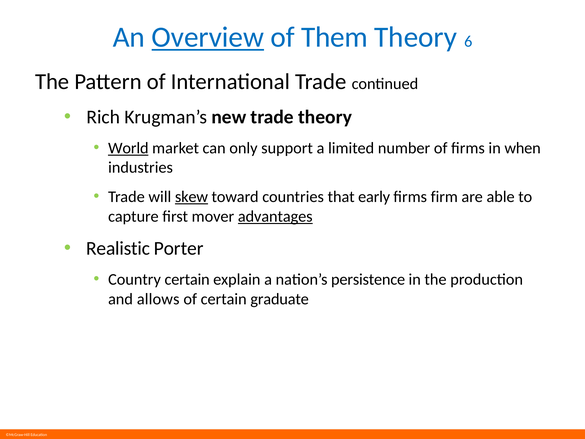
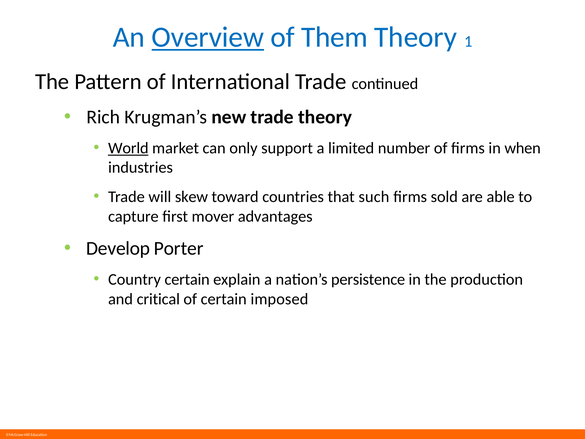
6: 6 -> 1
skew underline: present -> none
early: early -> such
firm: firm -> sold
advantages underline: present -> none
Realistic: Realistic -> Develop
allows: allows -> critical
graduate: graduate -> imposed
